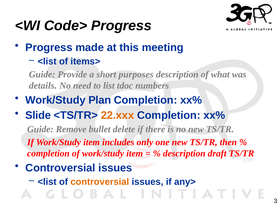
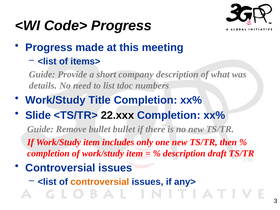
purposes: purposes -> company
Plan: Plan -> Title
22.xxx colour: orange -> black
bullet delete: delete -> bullet
